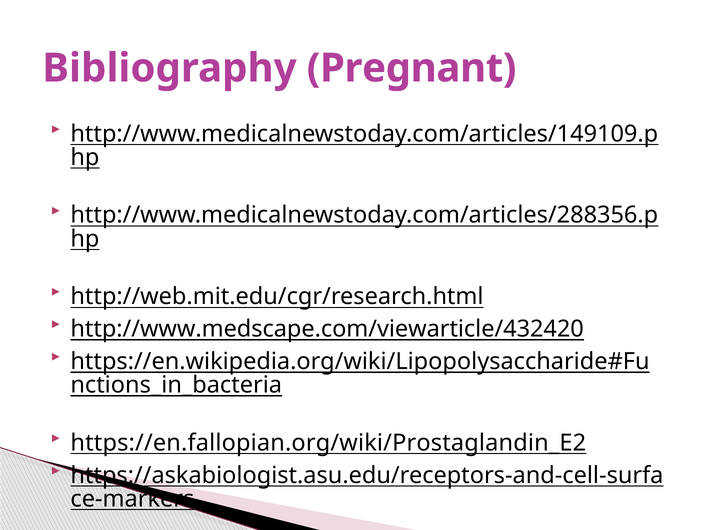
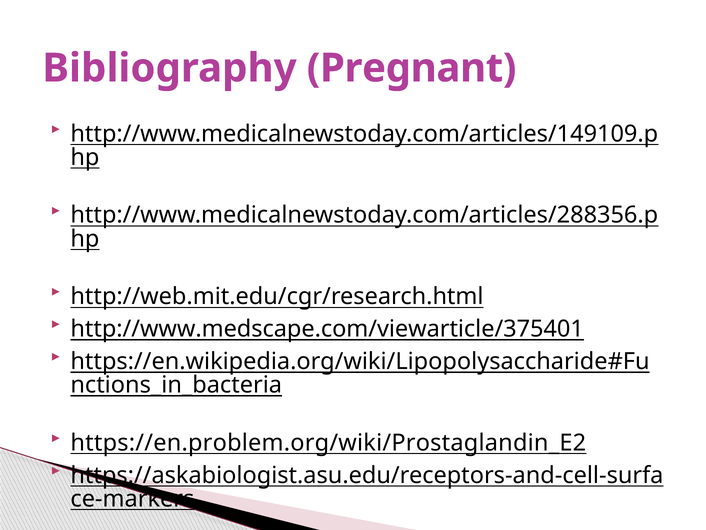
http://www.medscape.com/viewarticle/432420: http://www.medscape.com/viewarticle/432420 -> http://www.medscape.com/viewarticle/375401
https://en.fallopian.org/wiki/Prostaglandin_E2: https://en.fallopian.org/wiki/Prostaglandin_E2 -> https://en.problem.org/wiki/Prostaglandin_E2
